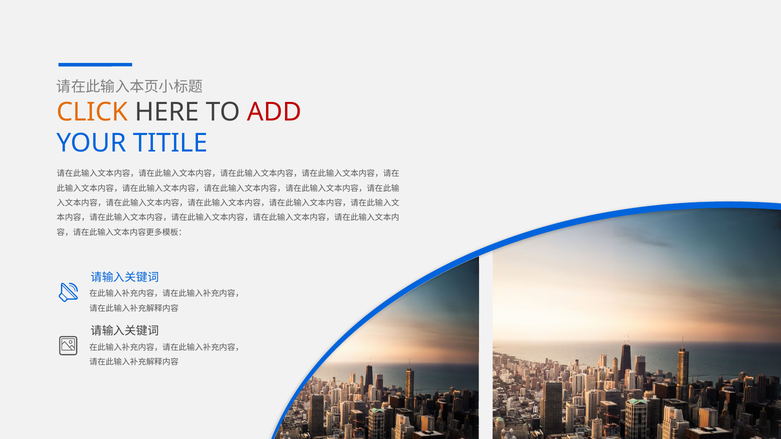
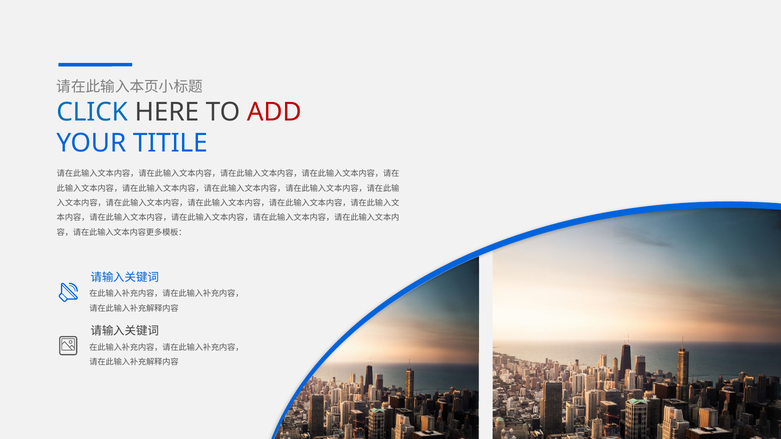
CLICK colour: orange -> blue
